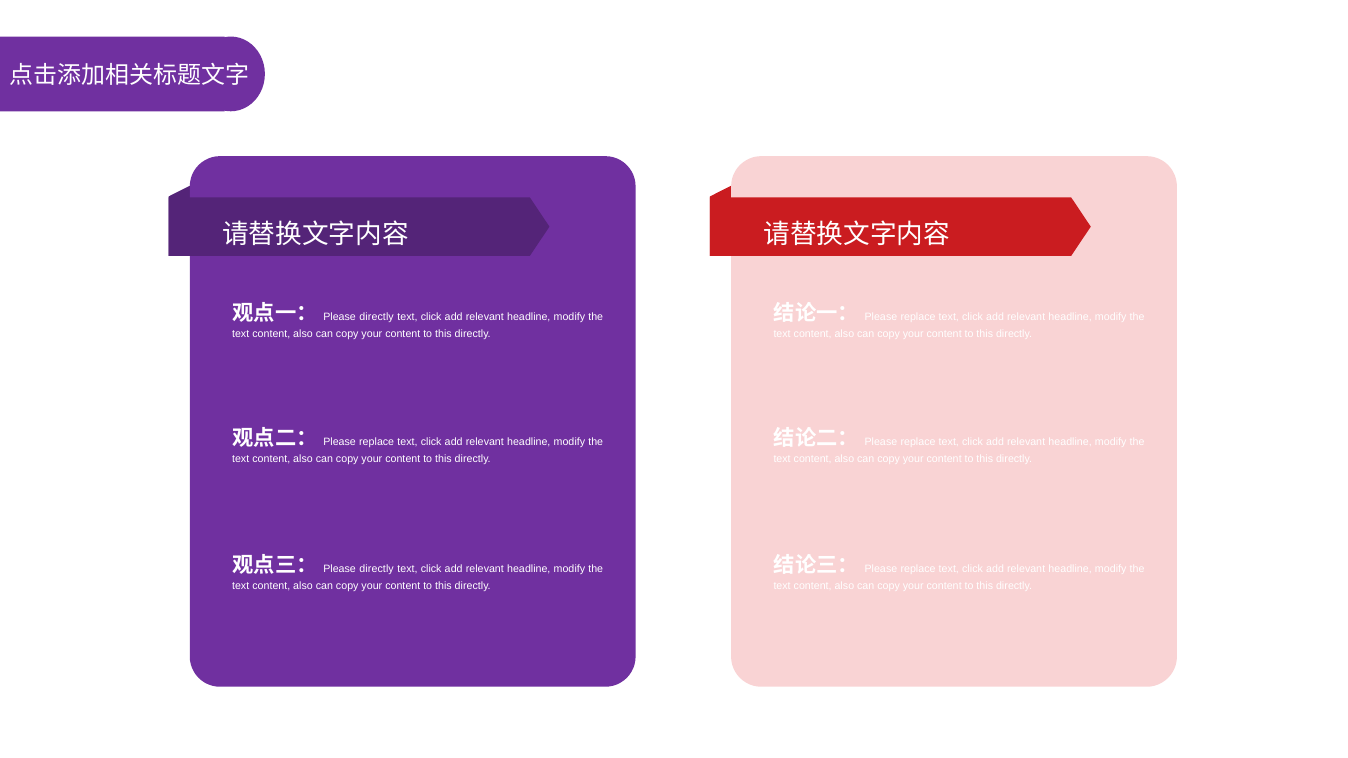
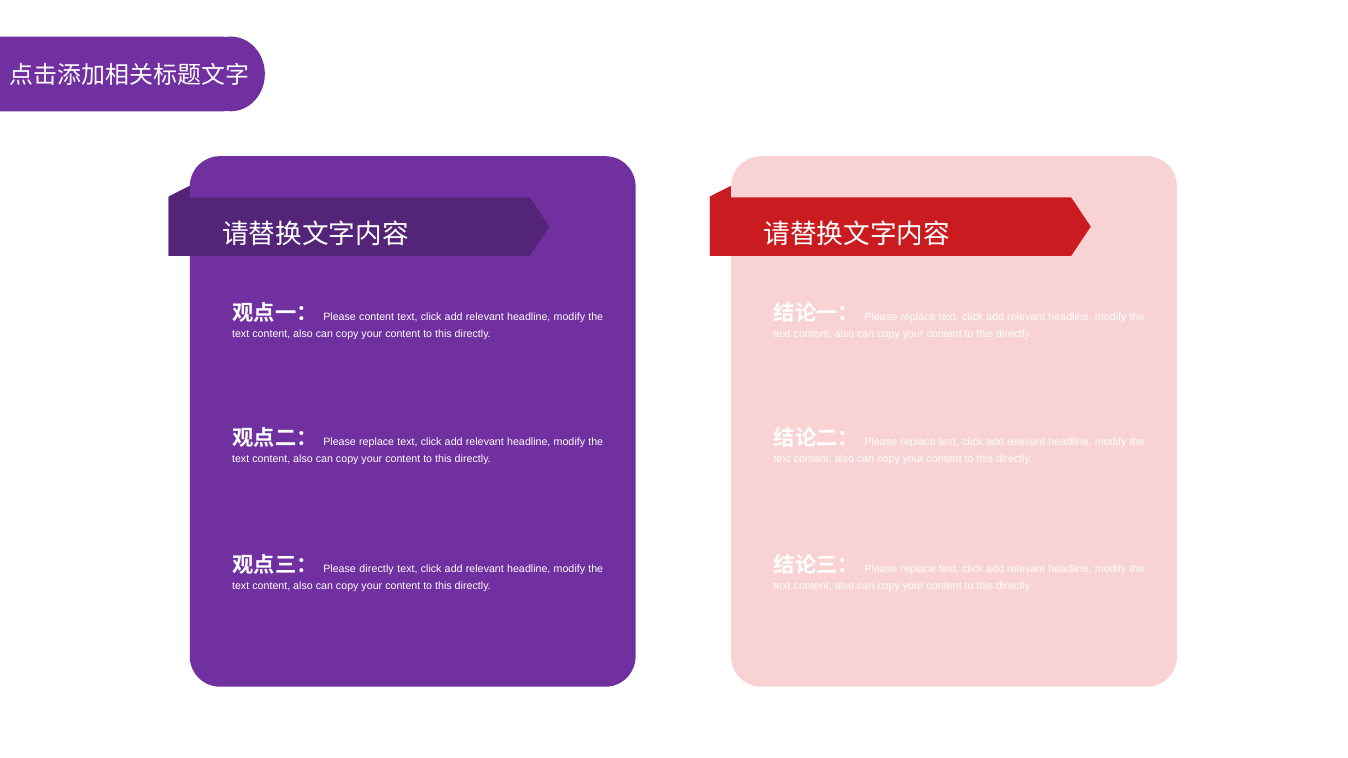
directly at (377, 317): directly -> content
